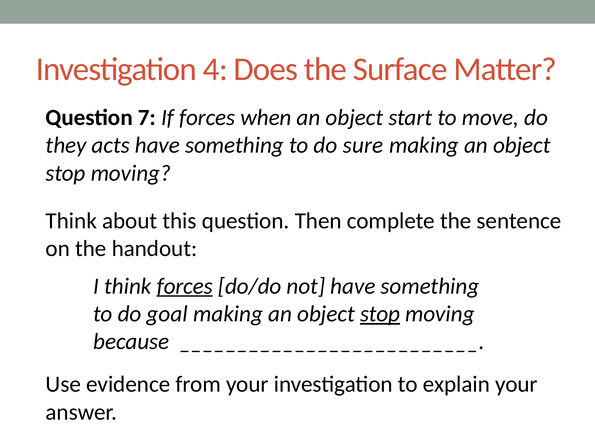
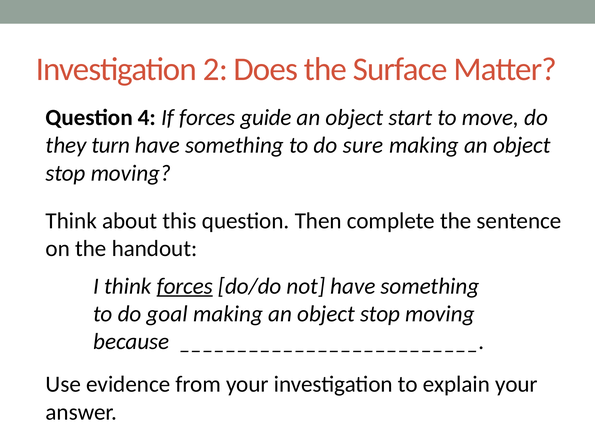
4: 4 -> 2
7: 7 -> 4
when: when -> guide
acts: acts -> turn
stop at (380, 314) underline: present -> none
